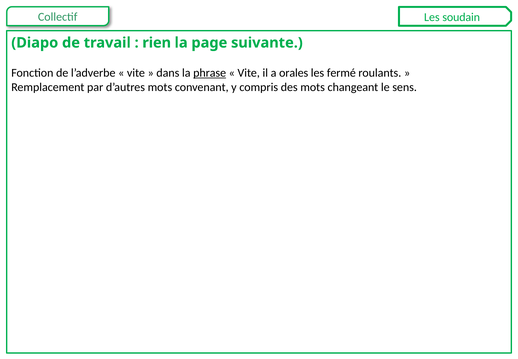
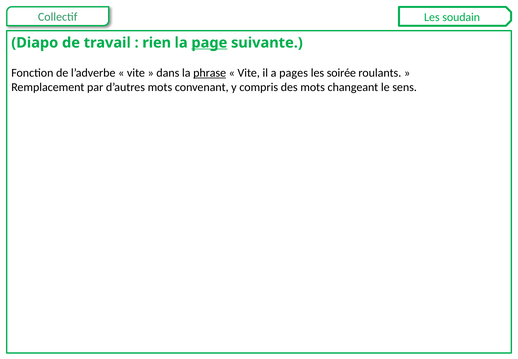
page underline: none -> present
orales: orales -> pages
fermé: fermé -> soirée
